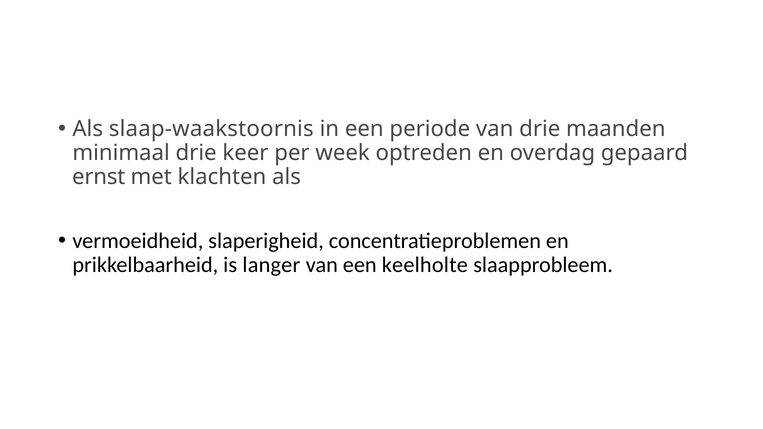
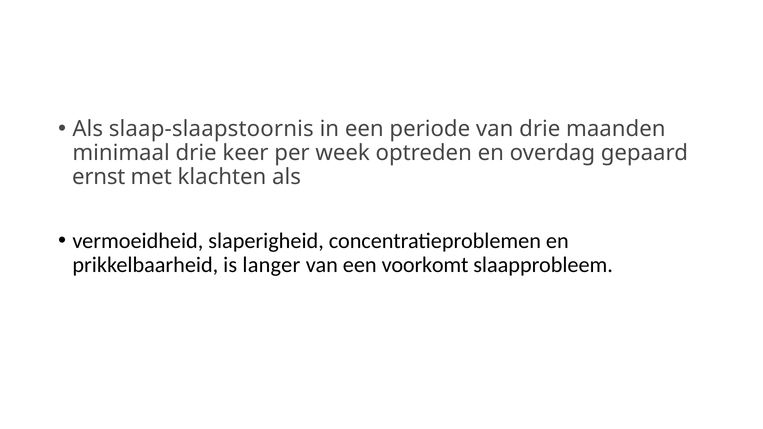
slaap-waakstoornis: slaap-waakstoornis -> slaap-slaapstoornis
keelholte: keelholte -> voorkomt
